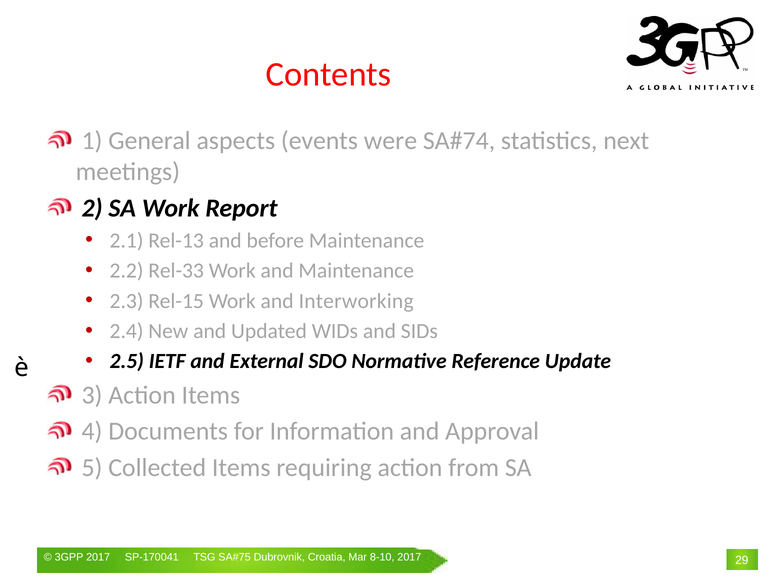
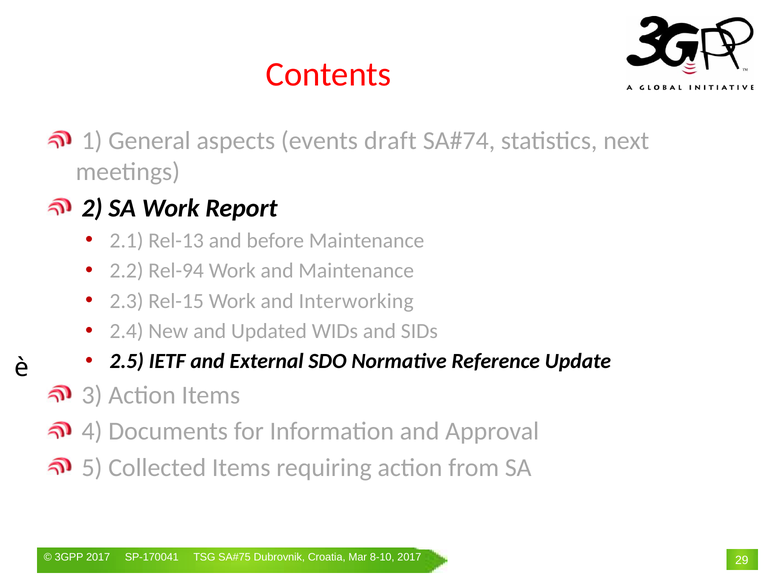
were: were -> draft
Rel-33: Rel-33 -> Rel-94
